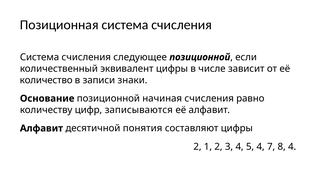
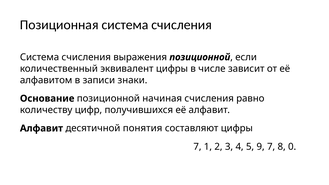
следующее: следующее -> выражения
количество: количество -> алфавитом
записываются: записываются -> получившихся
2 at (197, 147): 2 -> 7
5 4: 4 -> 9
8 4: 4 -> 0
